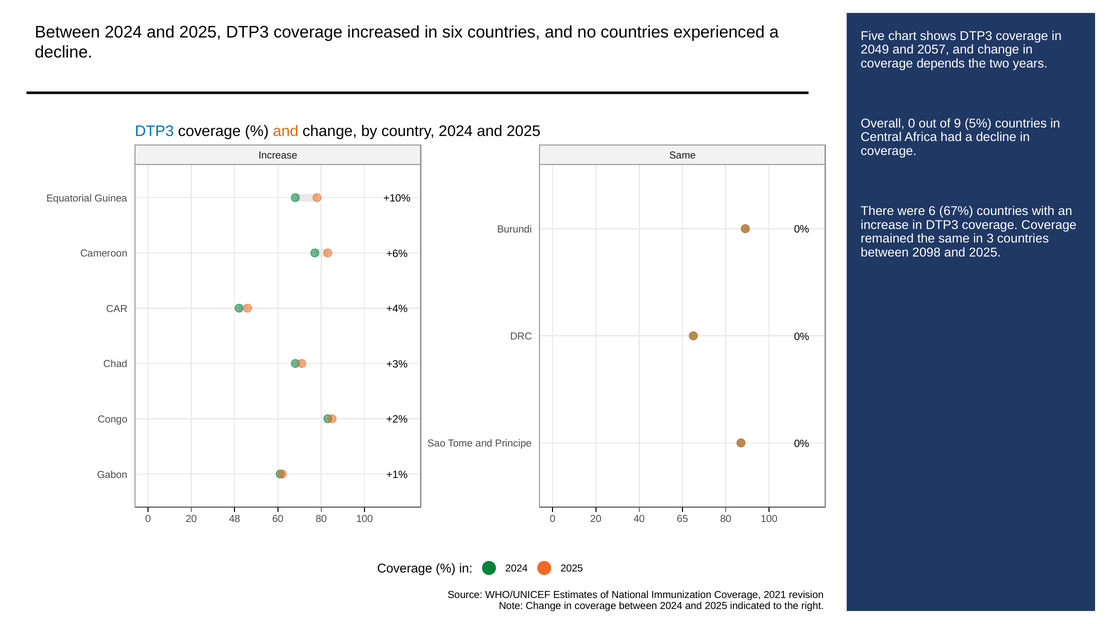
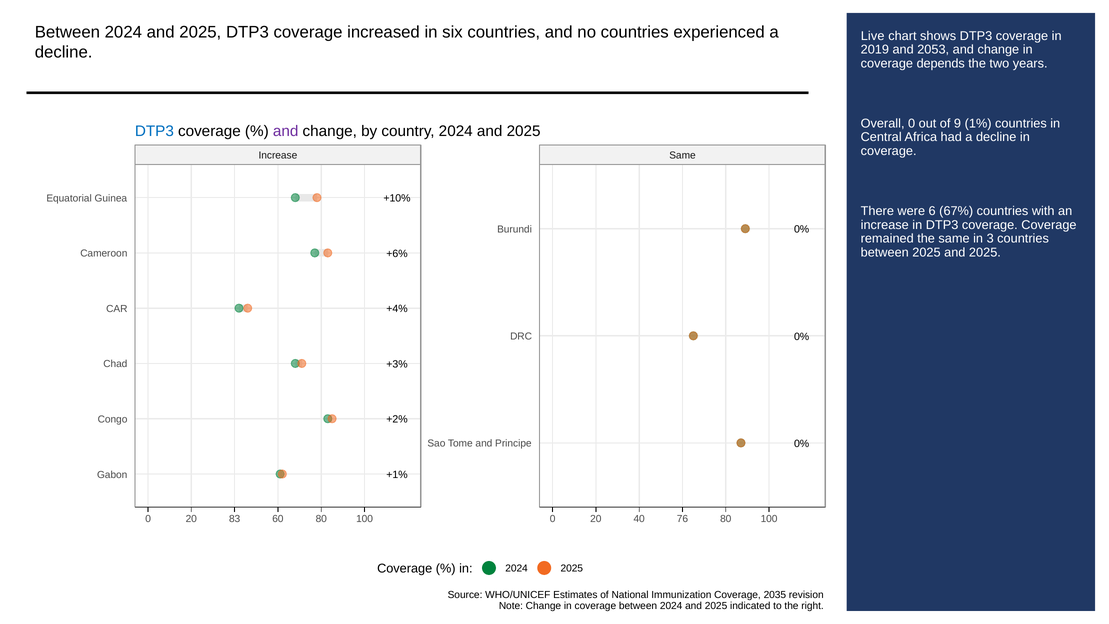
Five: Five -> Live
2049: 2049 -> 2019
2057: 2057 -> 2053
5%: 5% -> 1%
and at (286, 131) colour: orange -> purple
between 2098: 2098 -> 2025
48: 48 -> 83
65: 65 -> 76
2021: 2021 -> 2035
